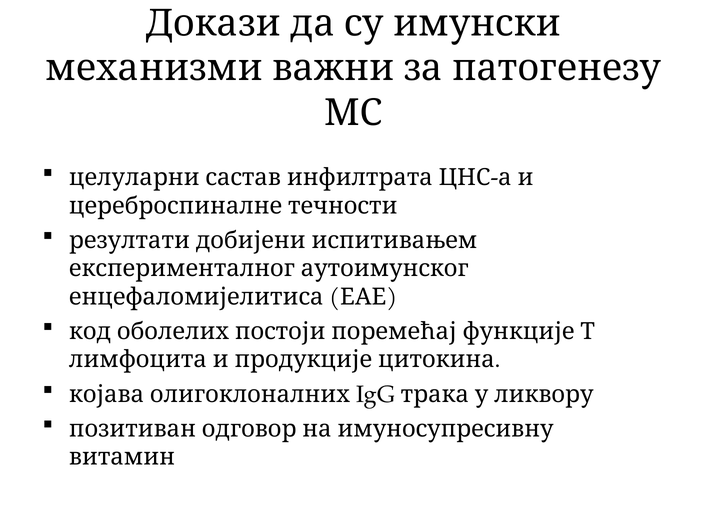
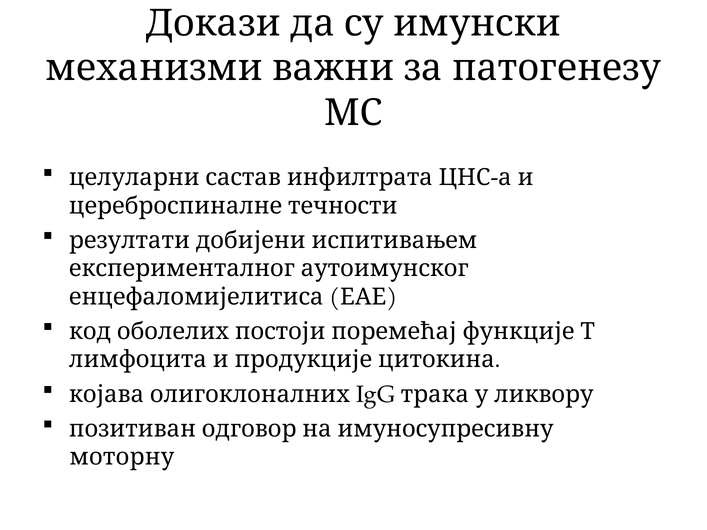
витамин: витамин -> моторну
